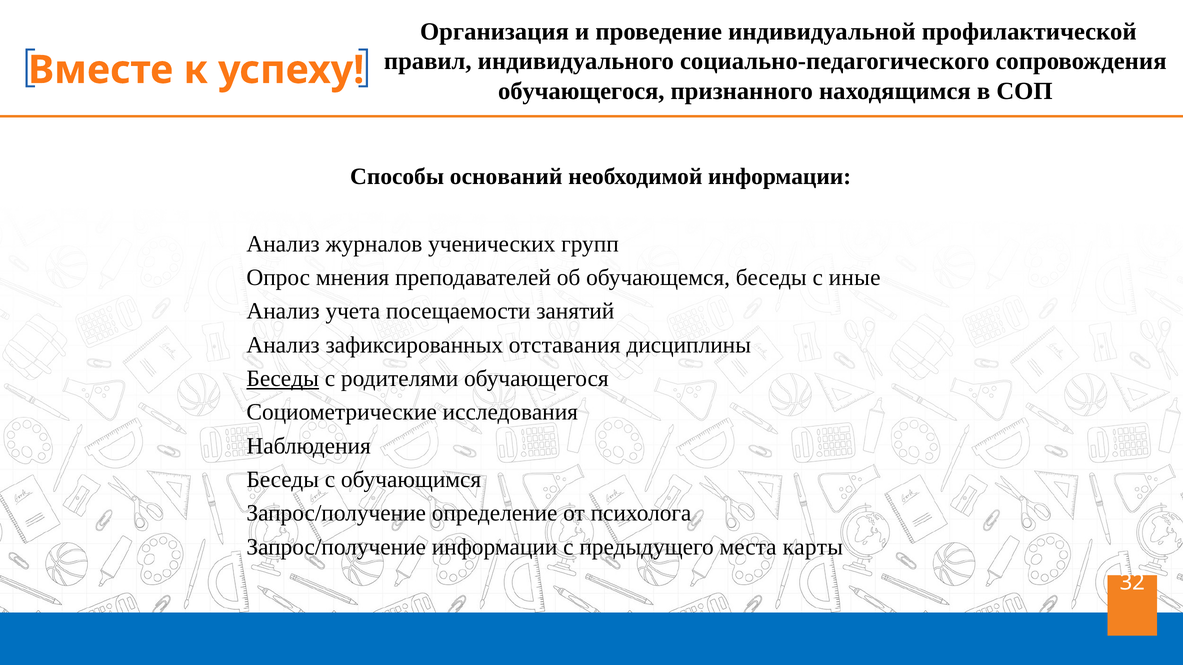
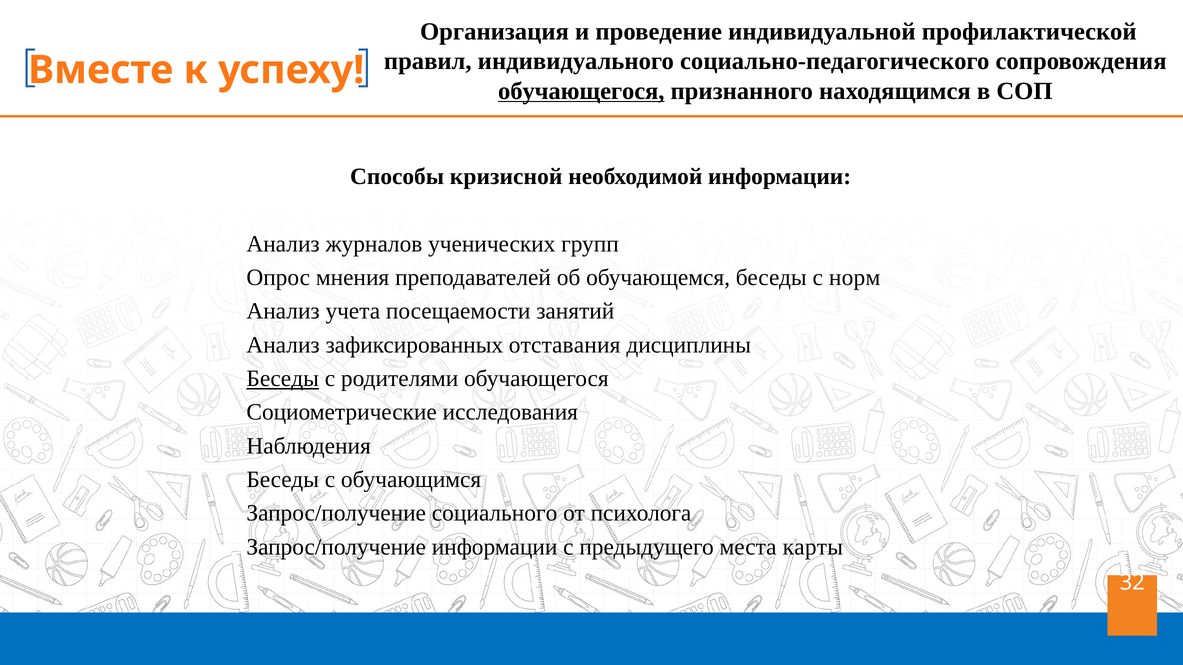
обучающегося at (581, 91) underline: none -> present
оснований: оснований -> кризисной
иные: иные -> норм
определение: определение -> социального
